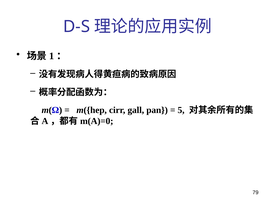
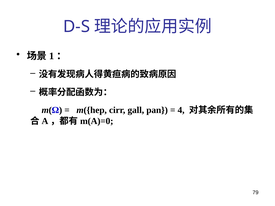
5: 5 -> 4
